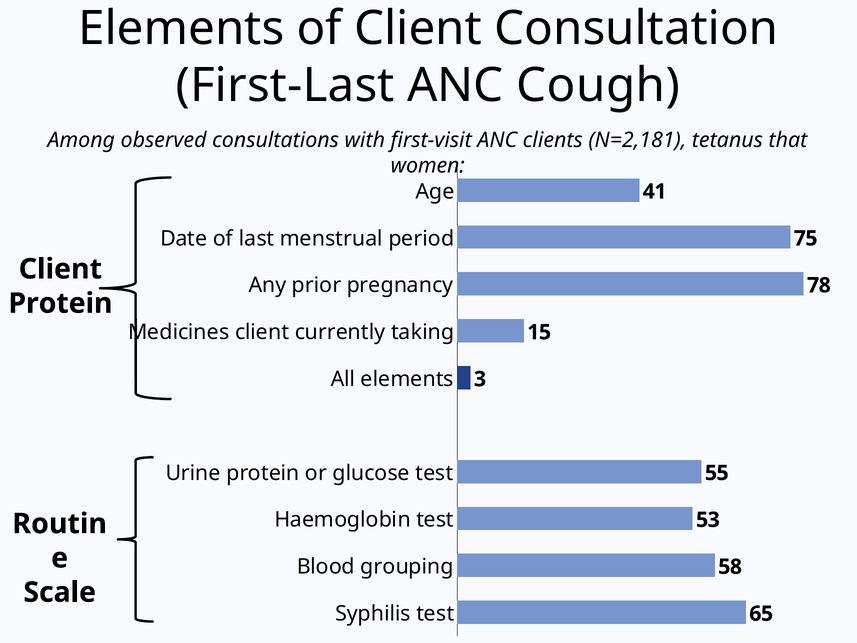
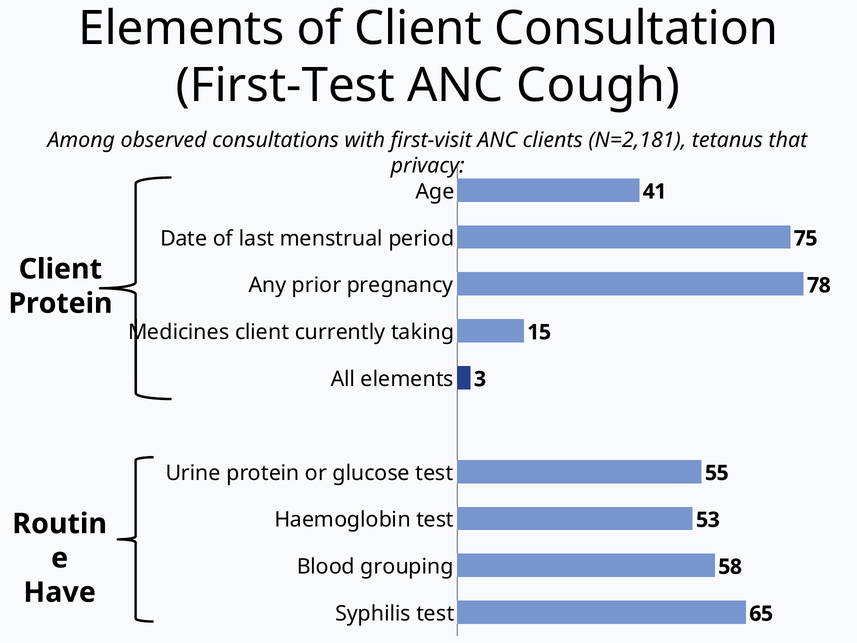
First-Last: First-Last -> First-Test
women: women -> privacy
Scale: Scale -> Have
